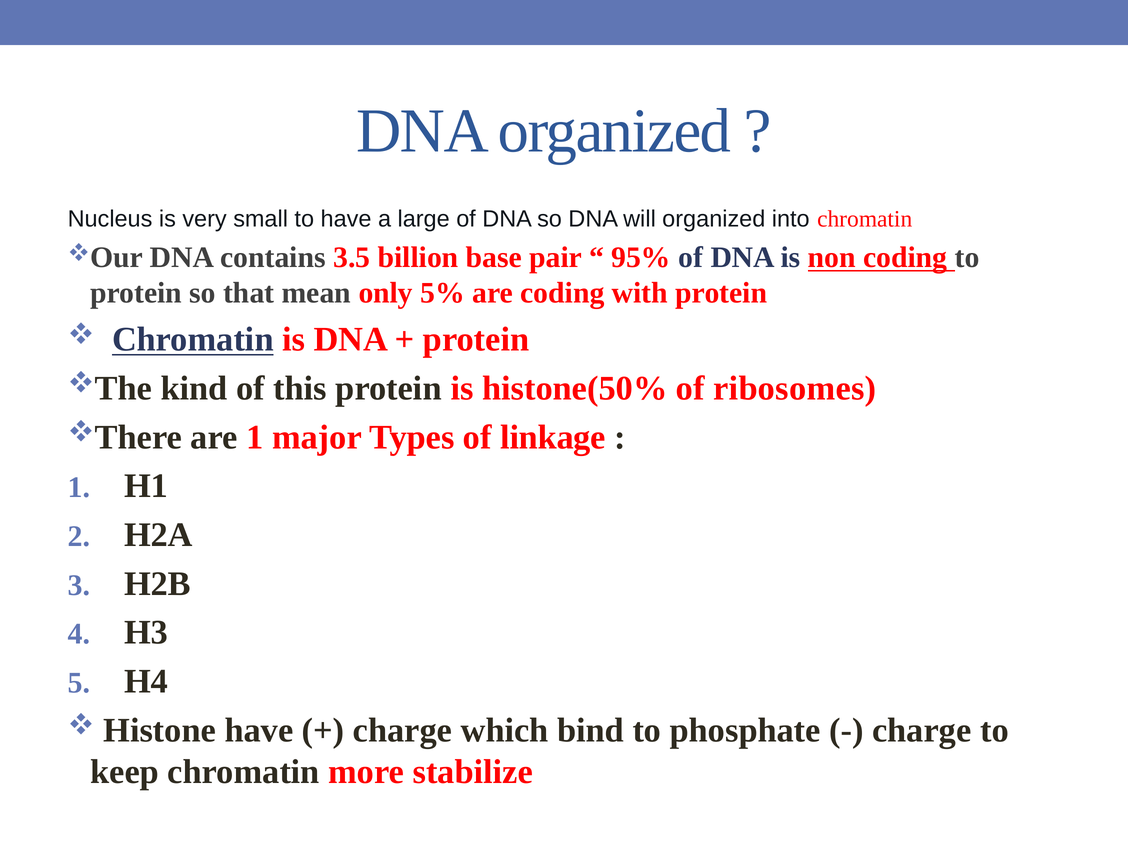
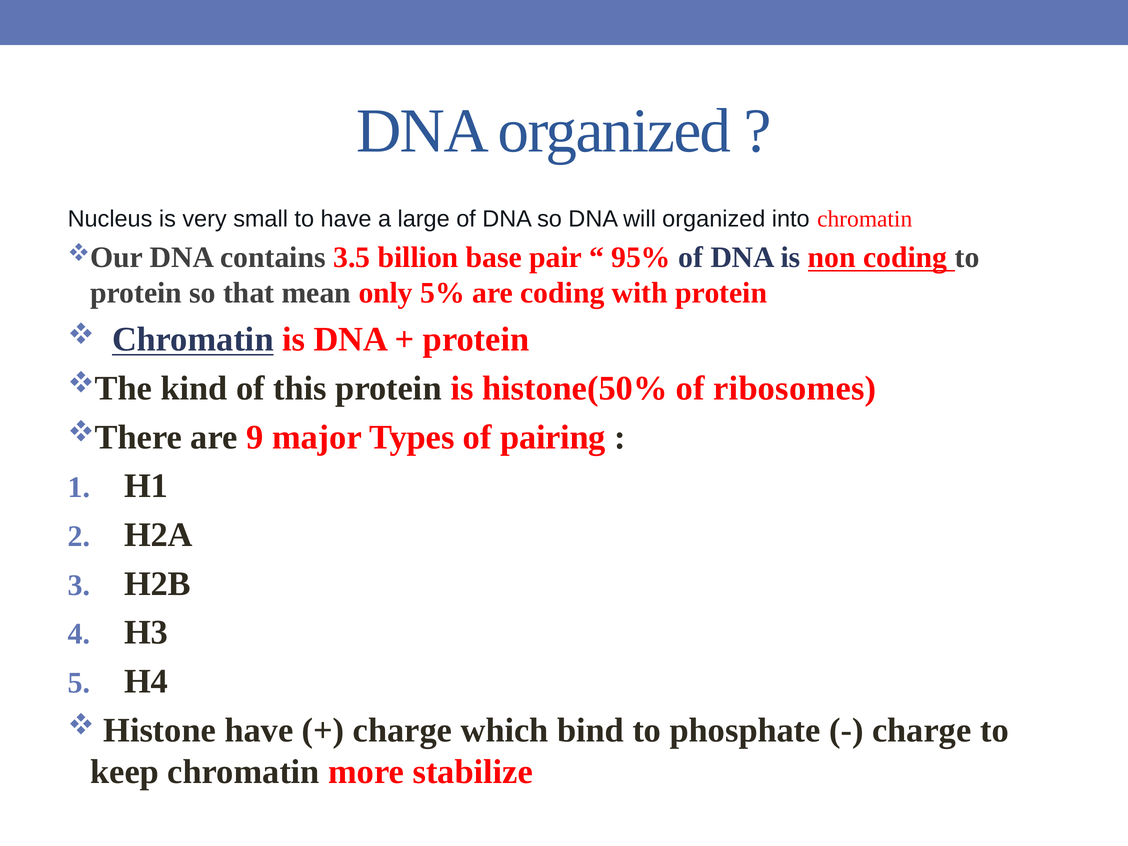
are 1: 1 -> 9
linkage: linkage -> pairing
